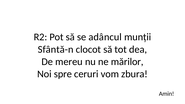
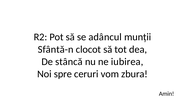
mereu: mereu -> stâncă
mărilor: mărilor -> iubirea
